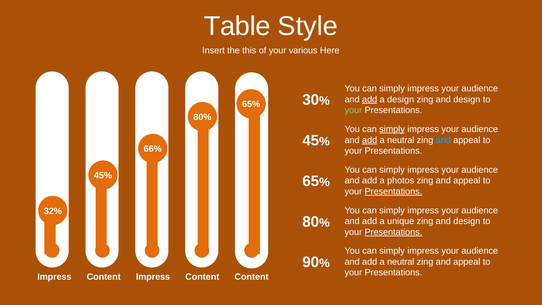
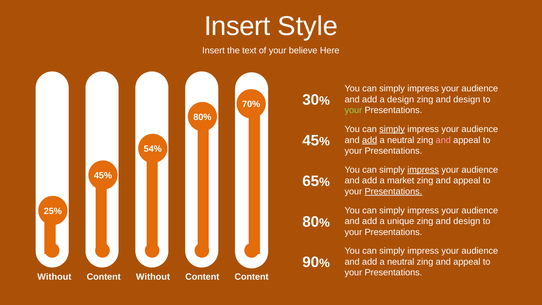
Table at (237, 26): Table -> Insert
this: this -> text
various: various -> believe
add at (370, 99) underline: present -> none
65%: 65% -> 70%
and at (443, 140) colour: light blue -> pink
66%: 66% -> 54%
impress at (423, 170) underline: none -> present
photos: photos -> market
32%: 32% -> 25%
Presentations at (393, 232) underline: present -> none
Impress at (54, 277): Impress -> Without
Content Impress: Impress -> Without
